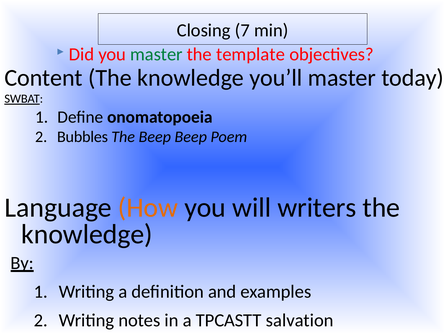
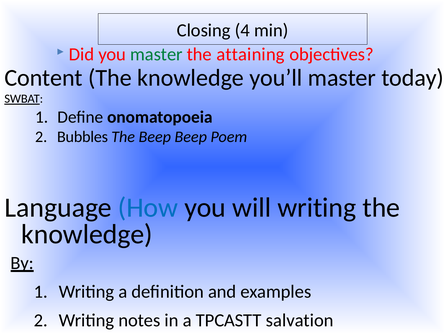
7: 7 -> 4
template: template -> attaining
How colour: orange -> blue
will writers: writers -> writing
